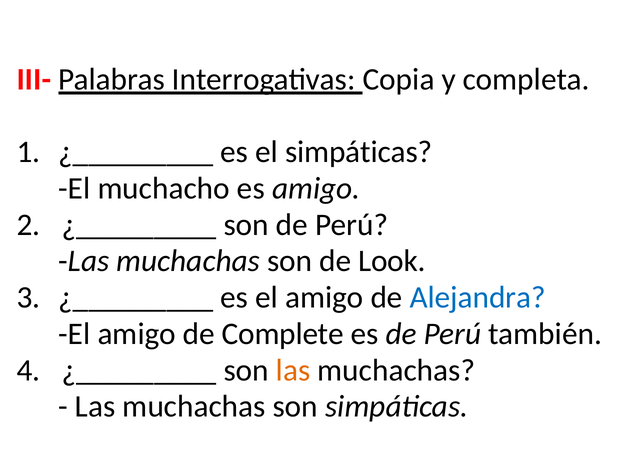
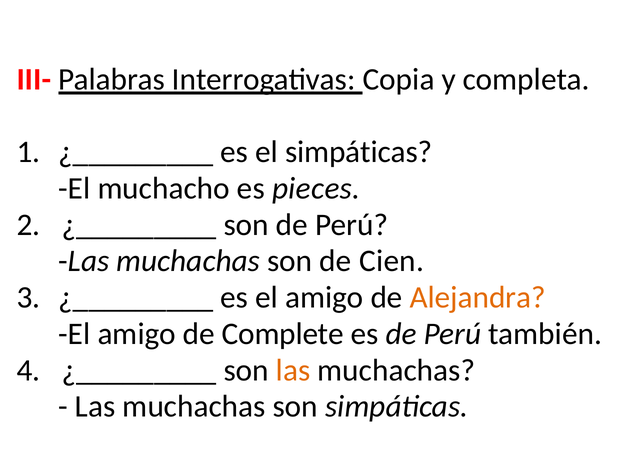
es amigo: amigo -> pieces
Look: Look -> Cien
Alejandra colour: blue -> orange
